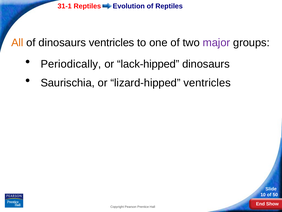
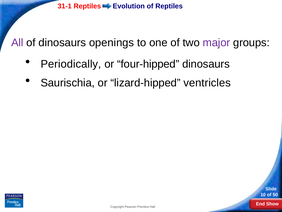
All colour: orange -> purple
dinosaurs ventricles: ventricles -> openings
lack-hipped: lack-hipped -> four-hipped
